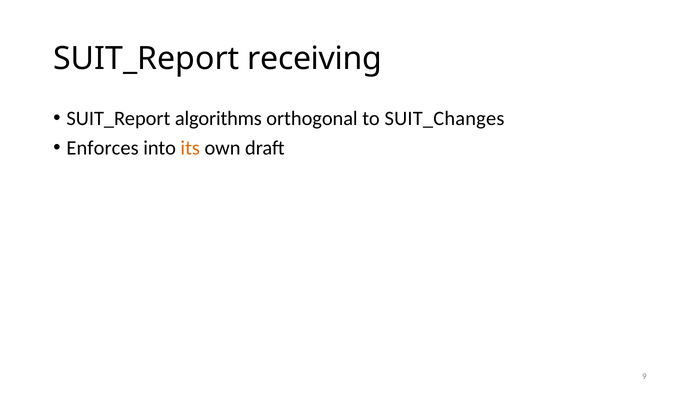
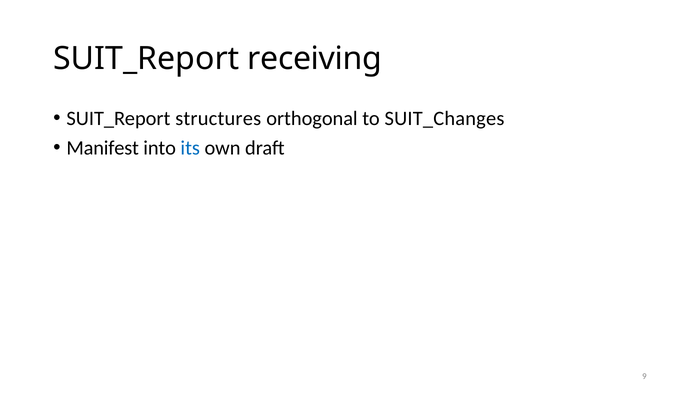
algorithms: algorithms -> structures
Enforces: Enforces -> Manifest
its colour: orange -> blue
